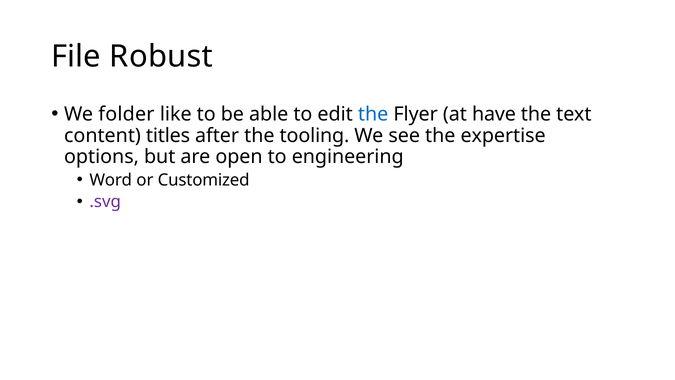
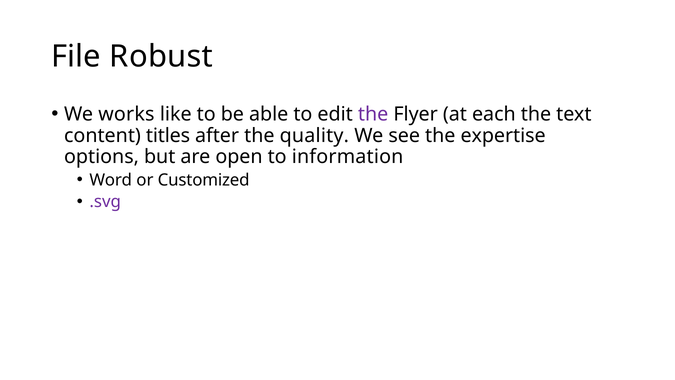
folder: folder -> works
the at (373, 114) colour: blue -> purple
have: have -> each
tooling: tooling -> quality
engineering: engineering -> information
